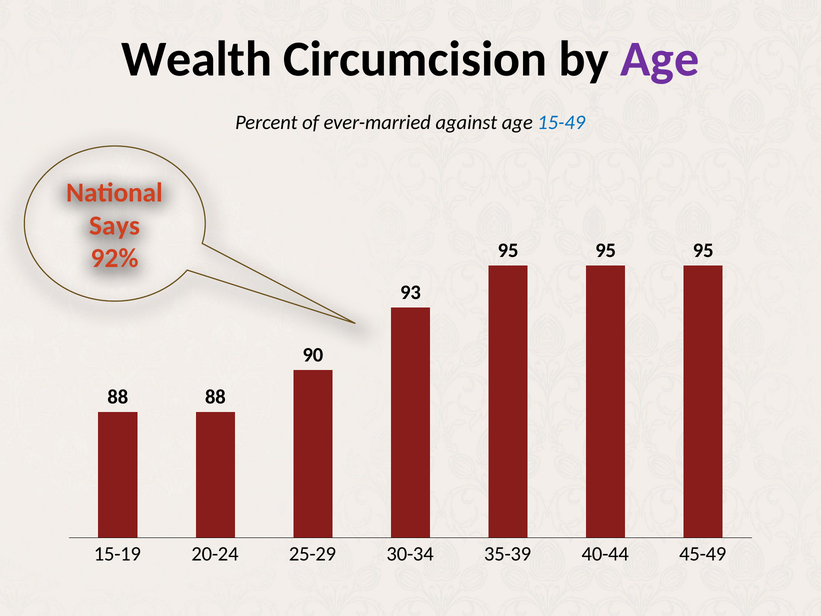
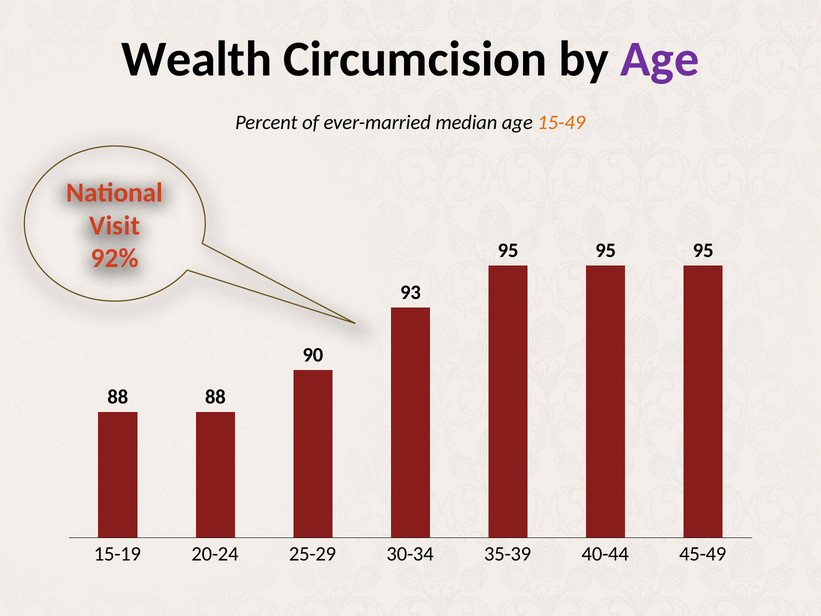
against: against -> median
15-49 colour: blue -> orange
Says: Says -> Visit
